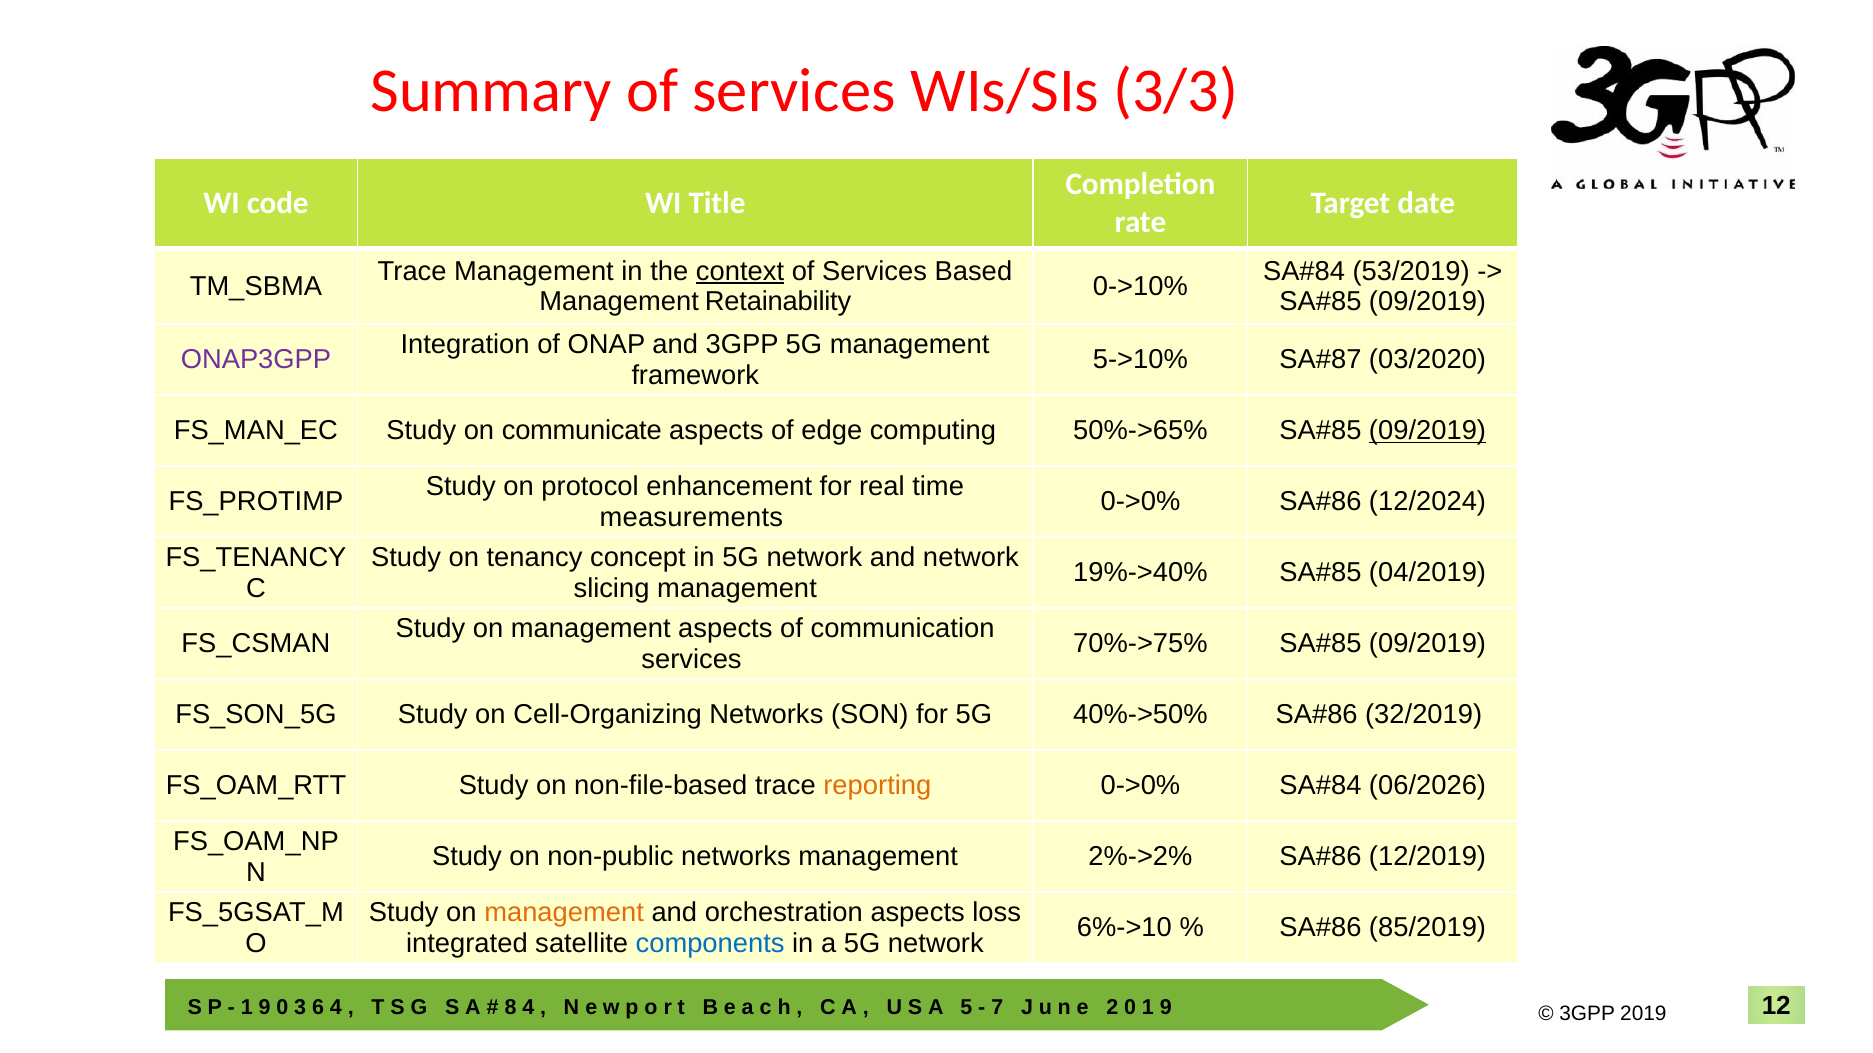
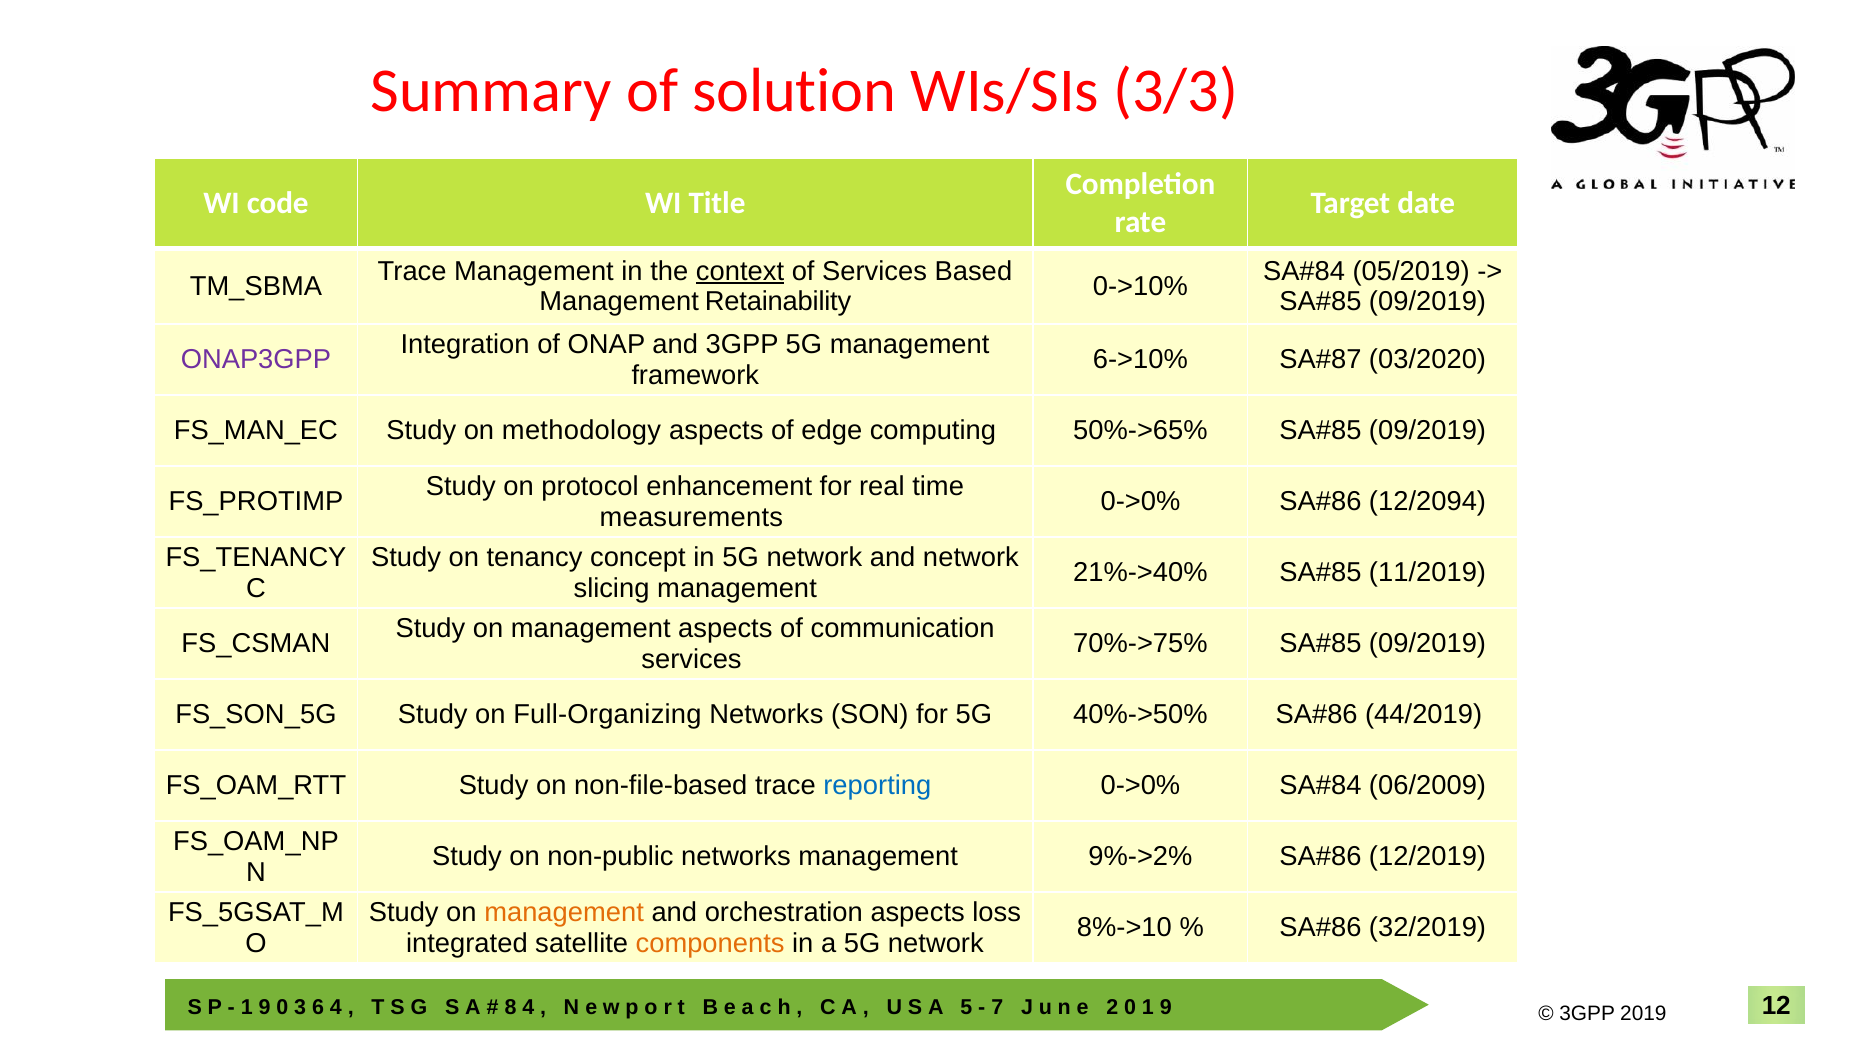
Summary of services: services -> solution
53/2019: 53/2019 -> 05/2019
5->10%: 5->10% -> 6->10%
communicate: communicate -> methodology
09/2019 at (1428, 431) underline: present -> none
12/2024: 12/2024 -> 12/2094
19%->40%: 19%->40% -> 21%->40%
04/2019: 04/2019 -> 11/2019
Cell-Organizing: Cell-Organizing -> Full-Organizing
32/2019: 32/2019 -> 44/2019
reporting colour: orange -> blue
06/2026: 06/2026 -> 06/2009
2%->2%: 2%->2% -> 9%->2%
6%->10: 6%->10 -> 8%->10
85/2019: 85/2019 -> 32/2019
components colour: blue -> orange
